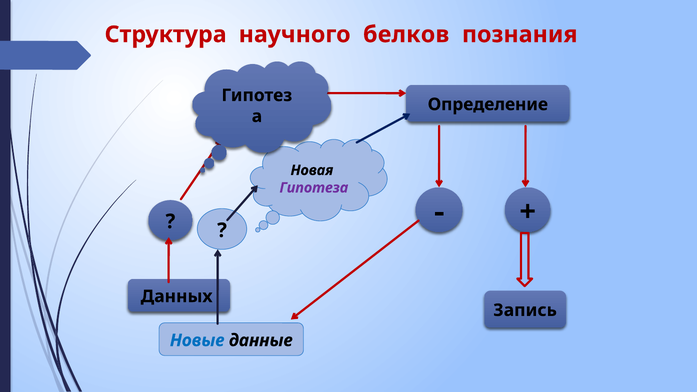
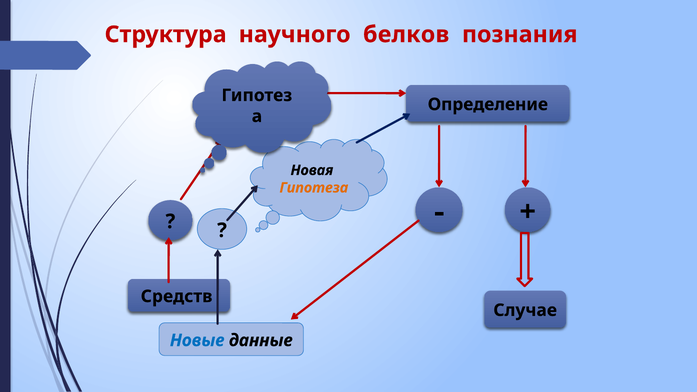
Гипотеза colour: purple -> orange
Данных: Данных -> Средств
Запись: Запись -> Случае
